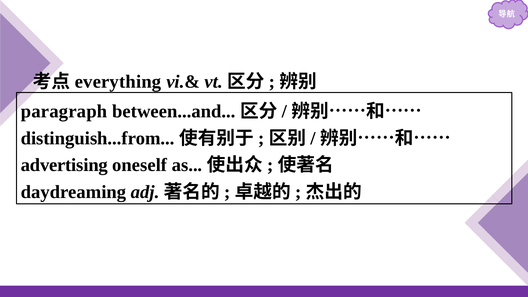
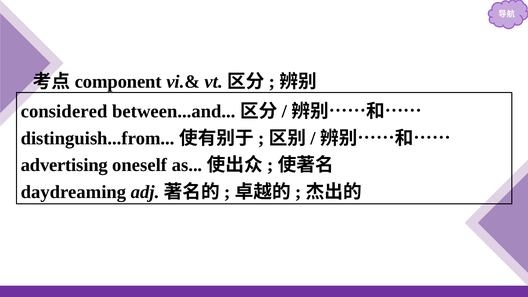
everything: everything -> component
paragraph: paragraph -> considered
